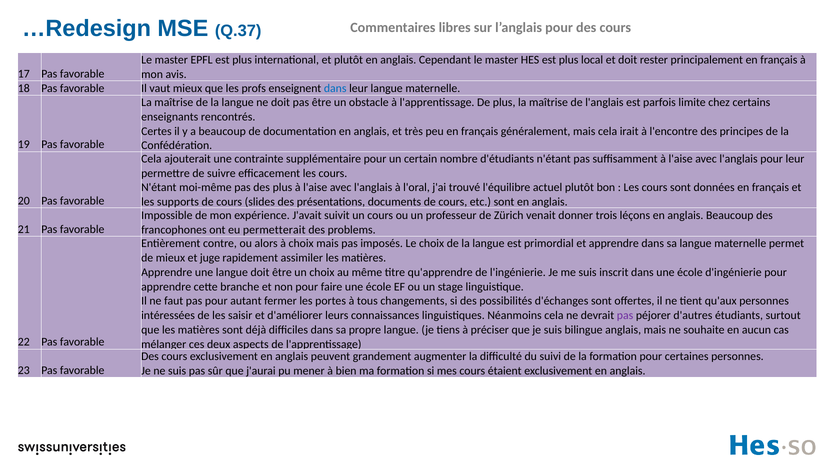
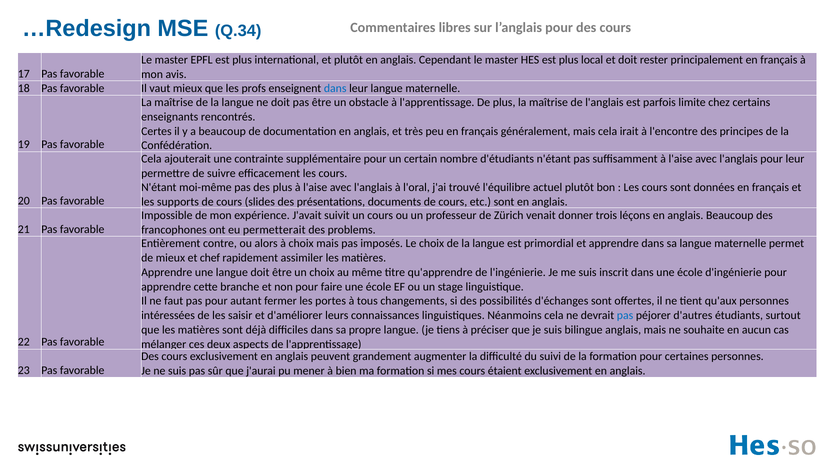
Q.37: Q.37 -> Q.34
juge: juge -> chef
pas at (625, 315) colour: purple -> blue
